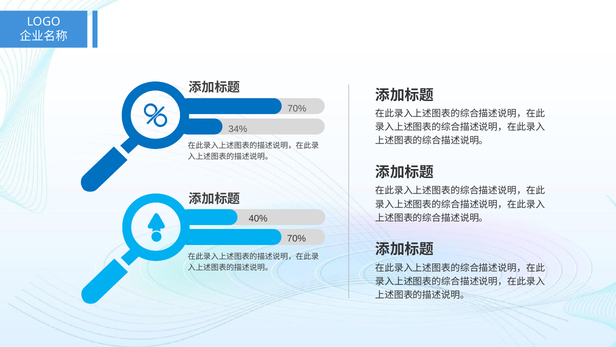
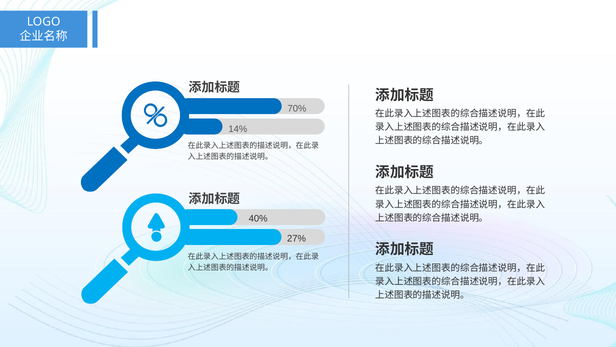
34%: 34% -> 14%
70% at (297, 238): 70% -> 27%
